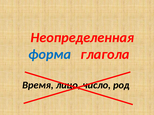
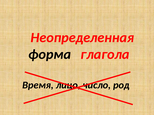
форма colour: blue -> black
